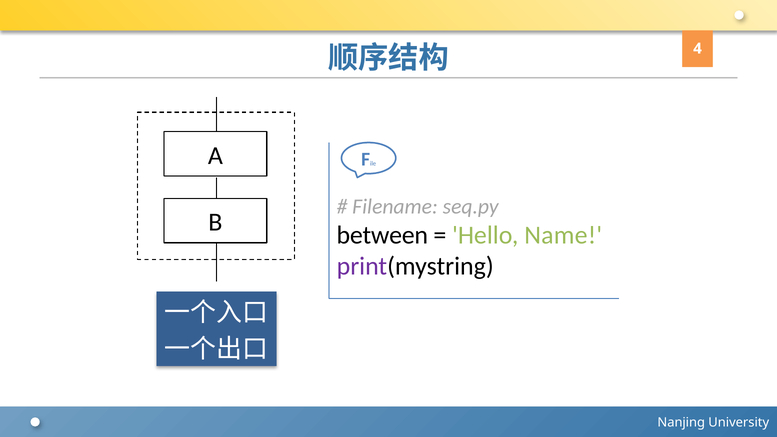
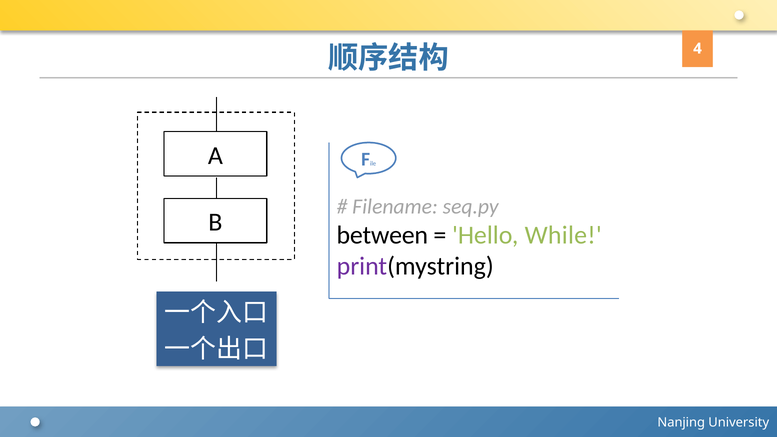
Name: Name -> While
